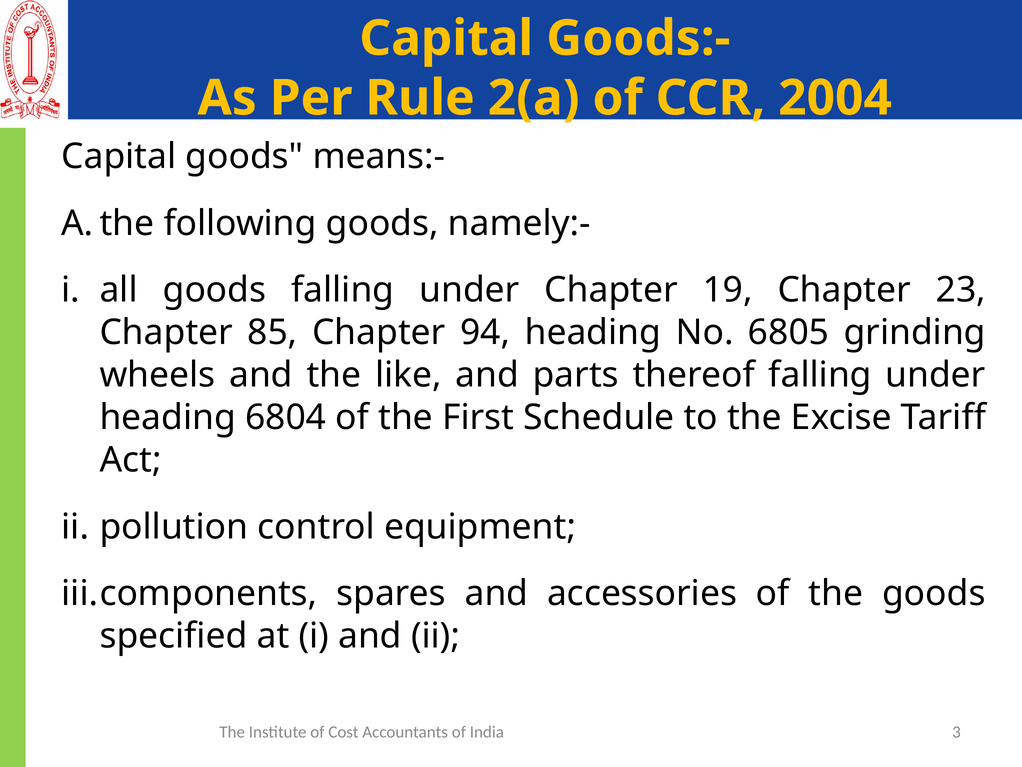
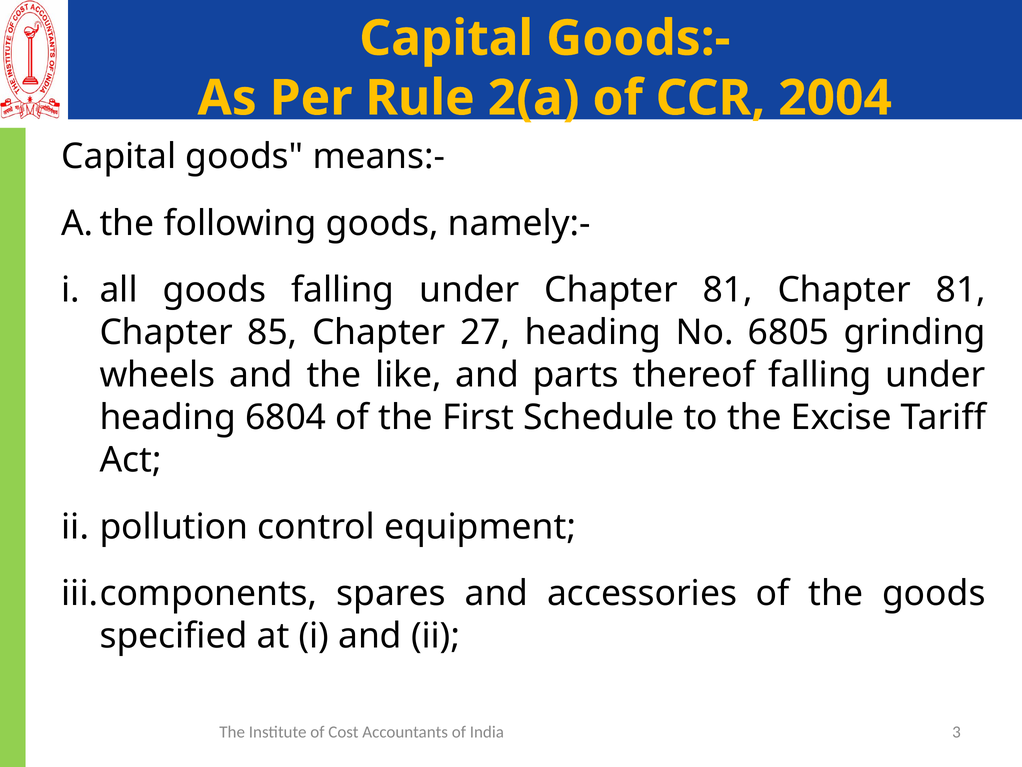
under Chapter 19: 19 -> 81
23 at (961, 290): 23 -> 81
94: 94 -> 27
